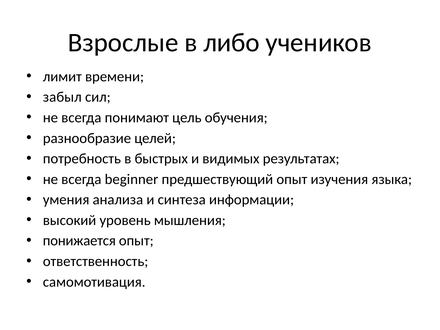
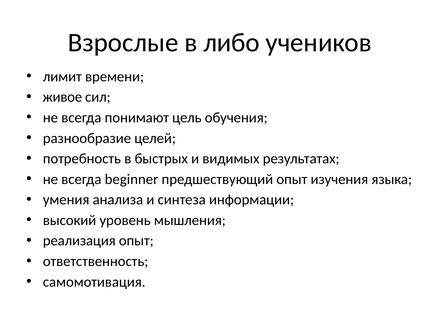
забыл: забыл -> живое
понижается: понижается -> реализация
